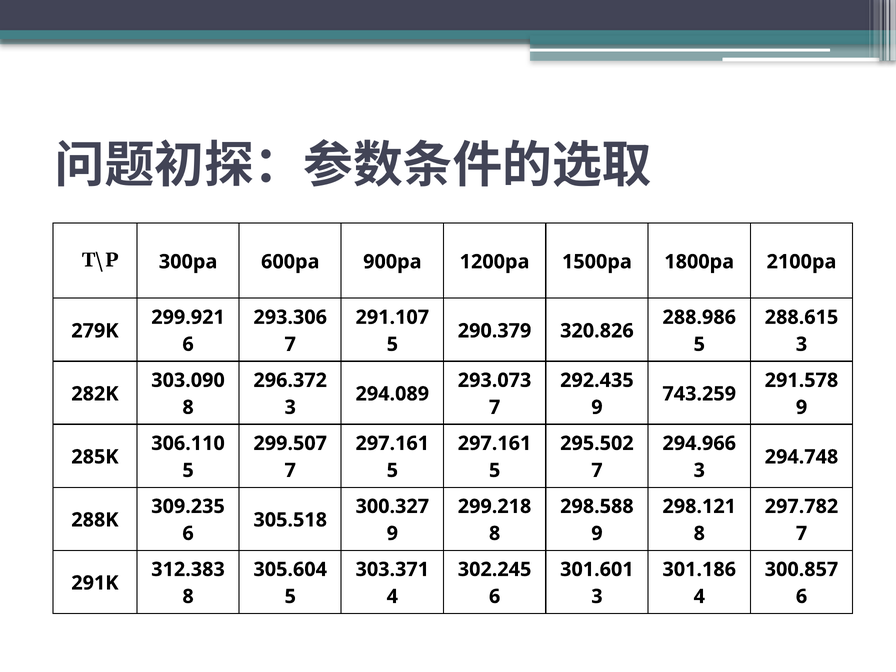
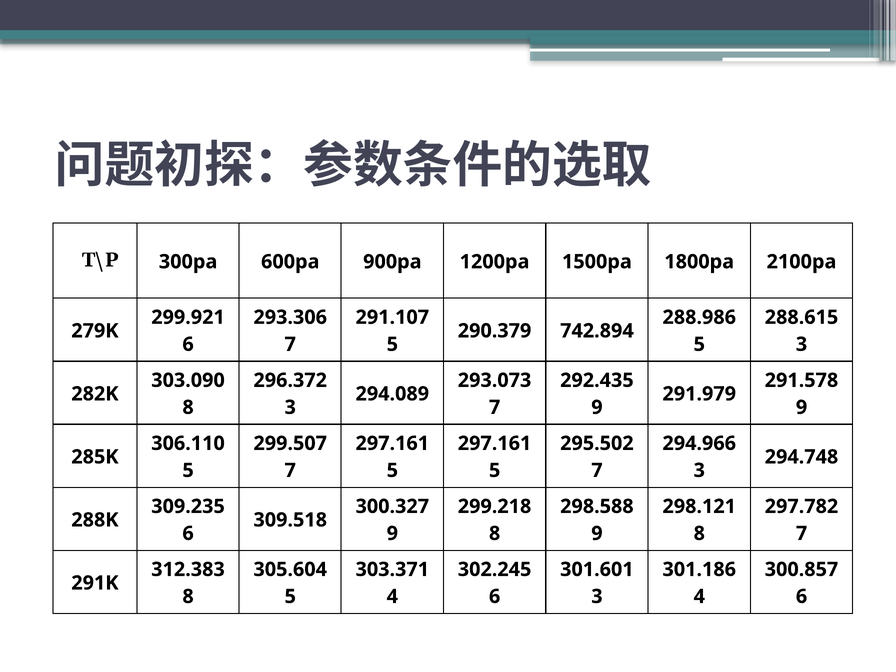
320.826: 320.826 -> 742.894
743.259: 743.259 -> 291.979
305.518: 305.518 -> 309.518
